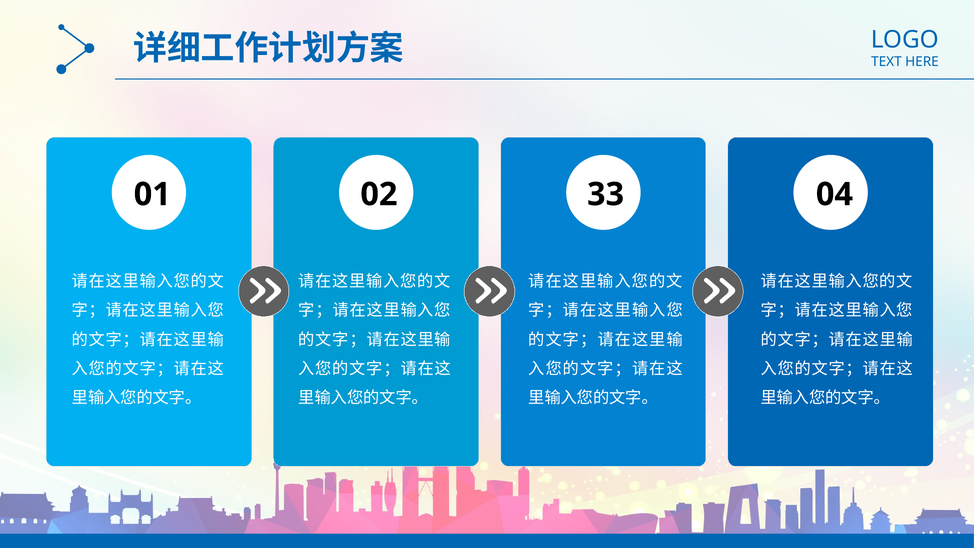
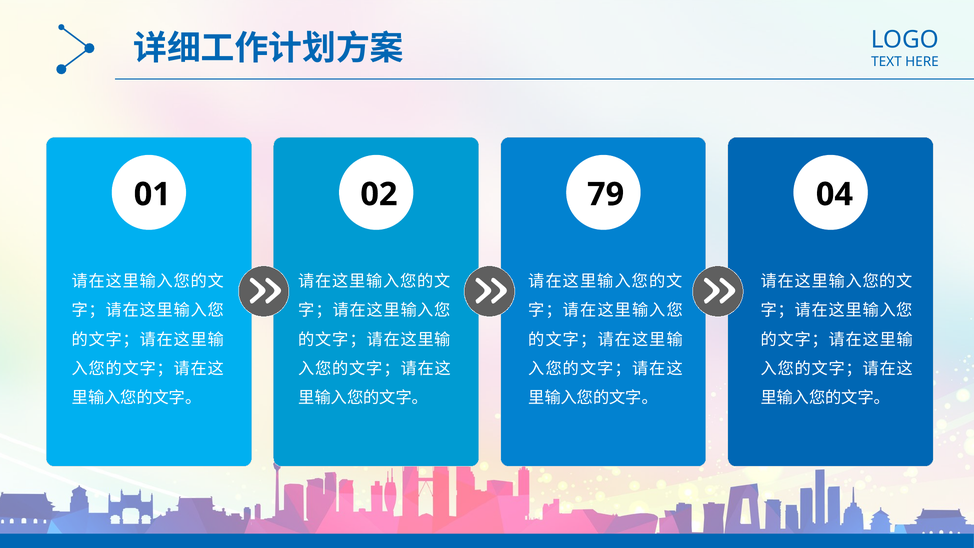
33: 33 -> 79
